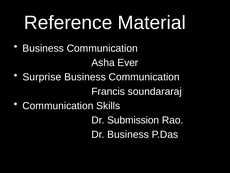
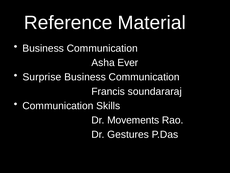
Submission: Submission -> Movements
Dr Business: Business -> Gestures
